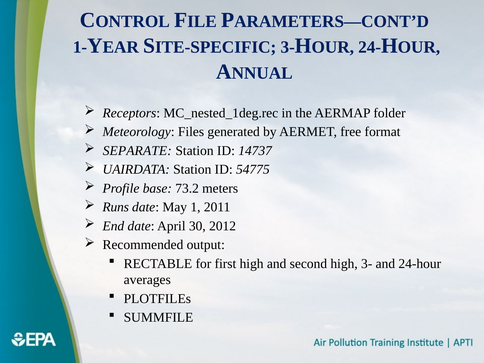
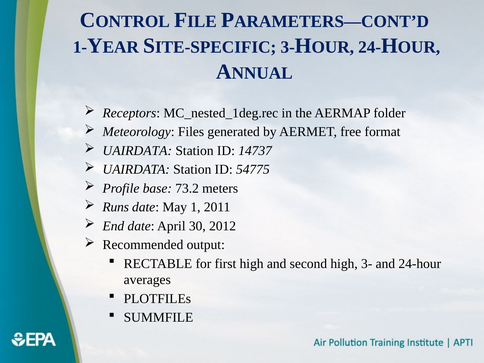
SEPARATE at (137, 151): SEPARATE -> UAIRDATA
